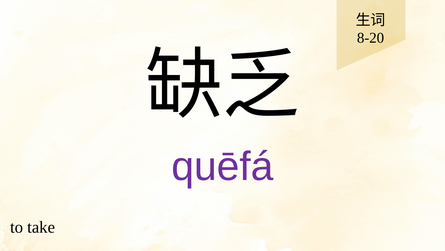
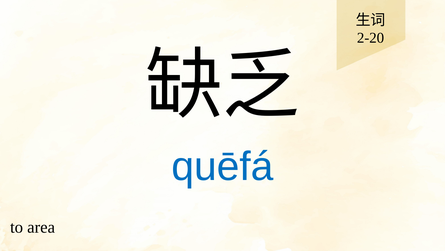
8-20: 8-20 -> 2-20
quēfá colour: purple -> blue
take: take -> area
